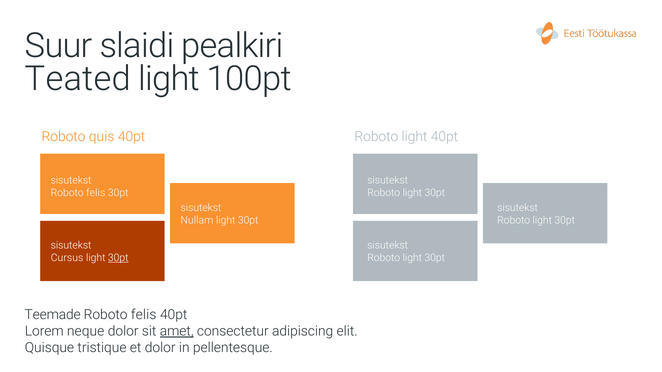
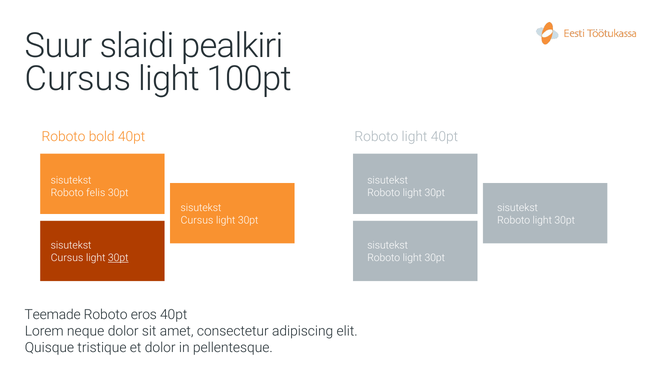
Teated at (78, 79): Teated -> Cursus
quis: quis -> bold
Nullam at (197, 220): Nullam -> Cursus
felis at (144, 315): felis -> eros
amet underline: present -> none
